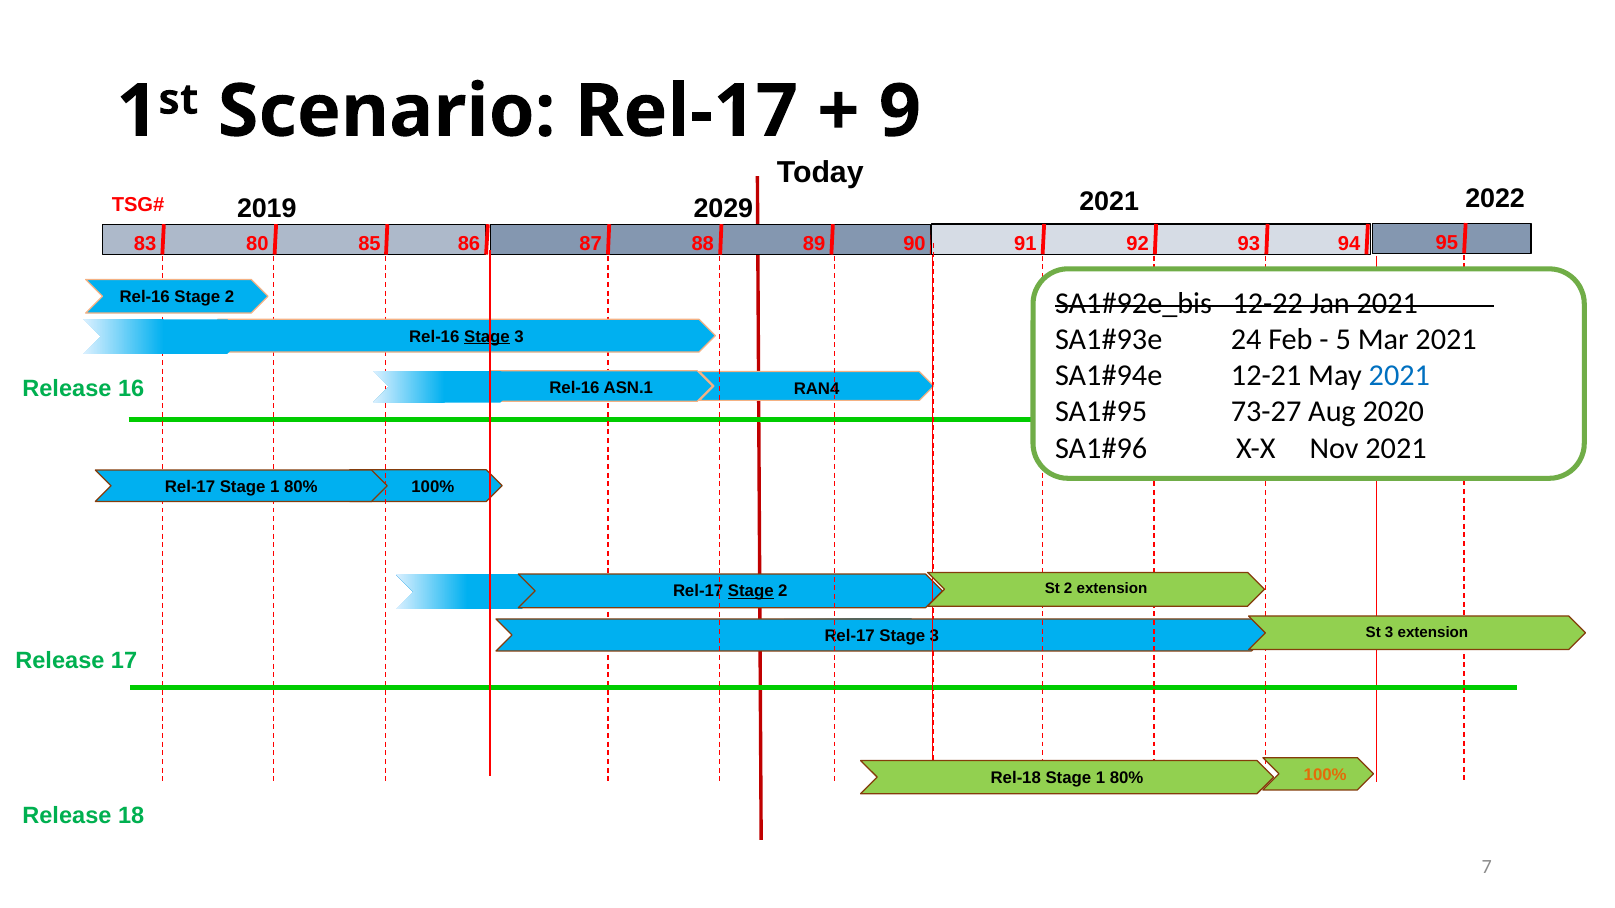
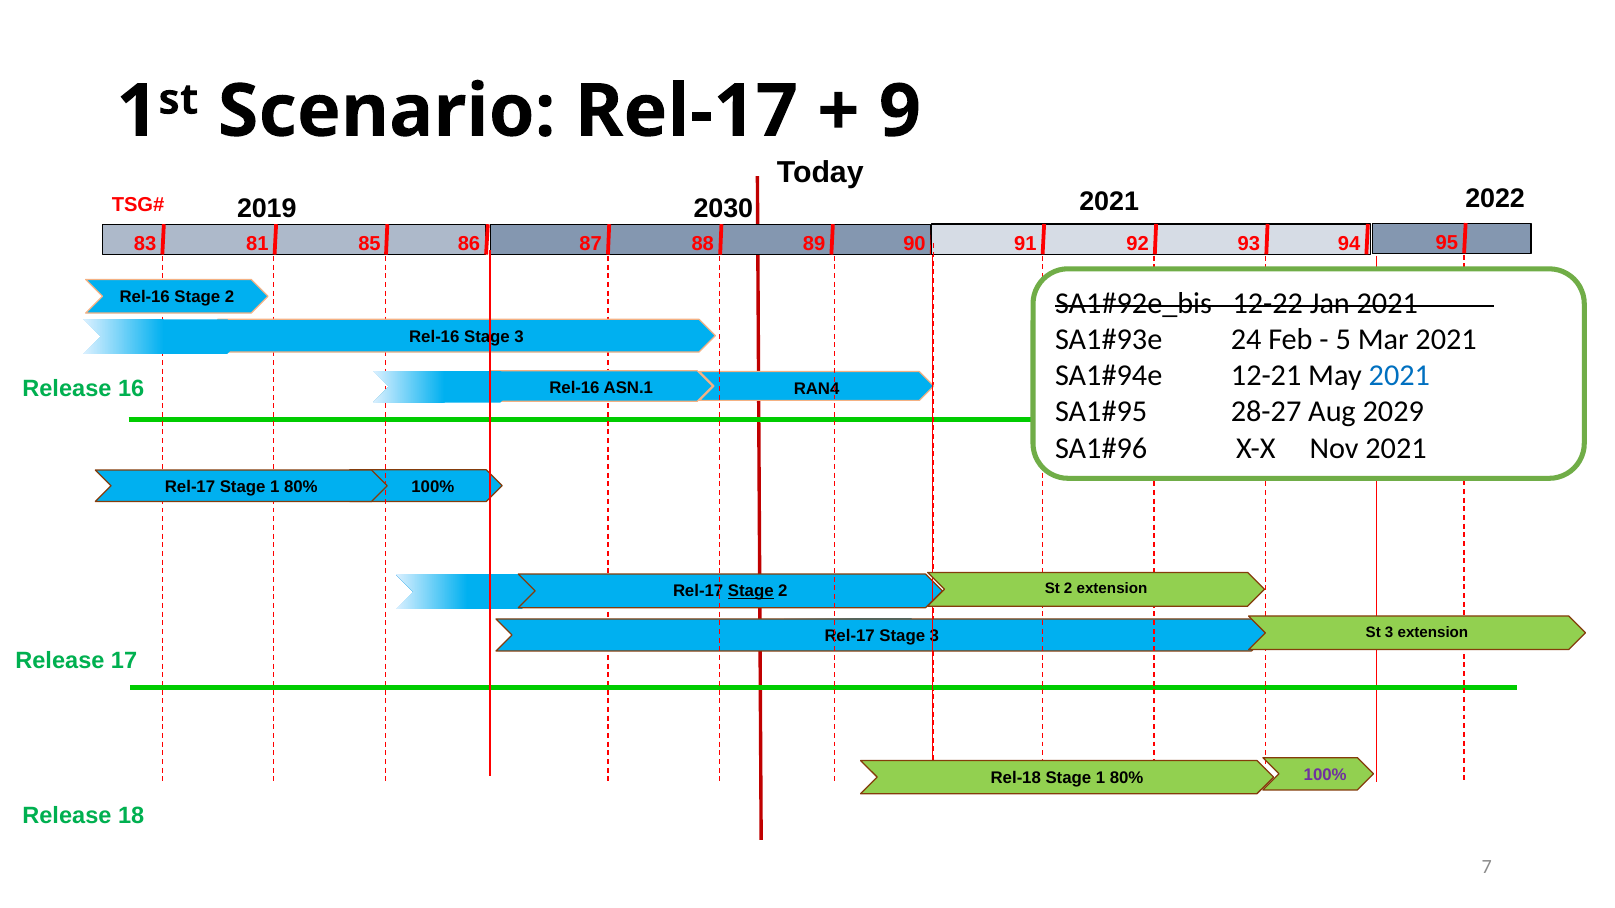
2029: 2029 -> 2030
80: 80 -> 81
Stage at (487, 337) underline: present -> none
73-27: 73-27 -> 28-27
2020: 2020 -> 2029
100% at (1325, 775) colour: orange -> purple
